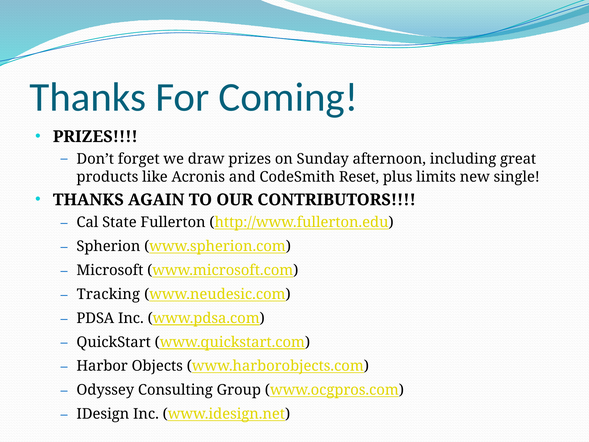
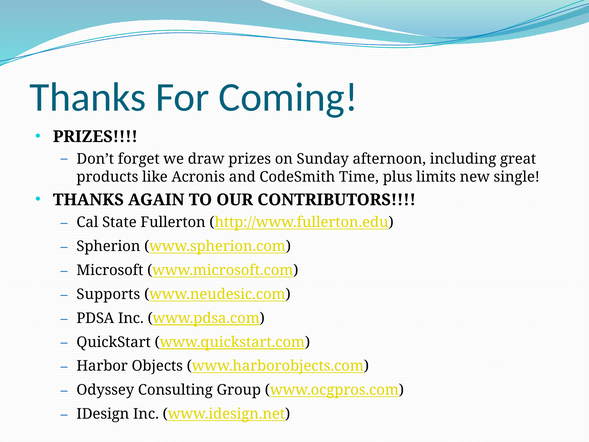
Reset: Reset -> Time
Tracking: Tracking -> Supports
